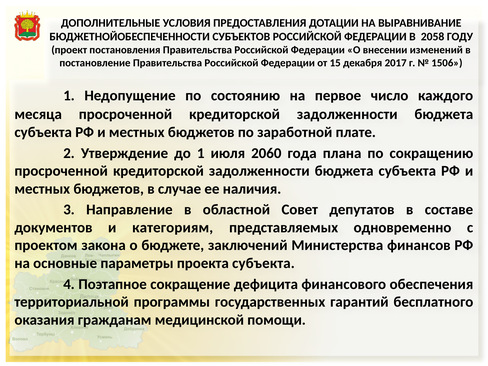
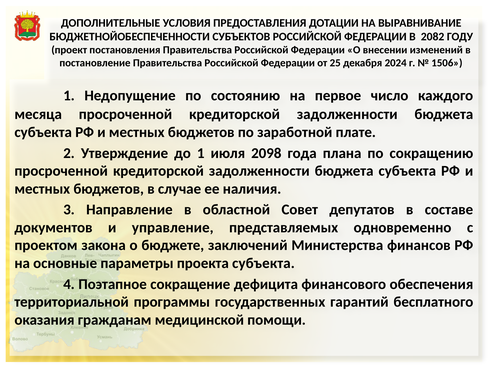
2058: 2058 -> 2082
15: 15 -> 25
2017: 2017 -> 2024
2060: 2060 -> 2098
категориям: категориям -> управление
